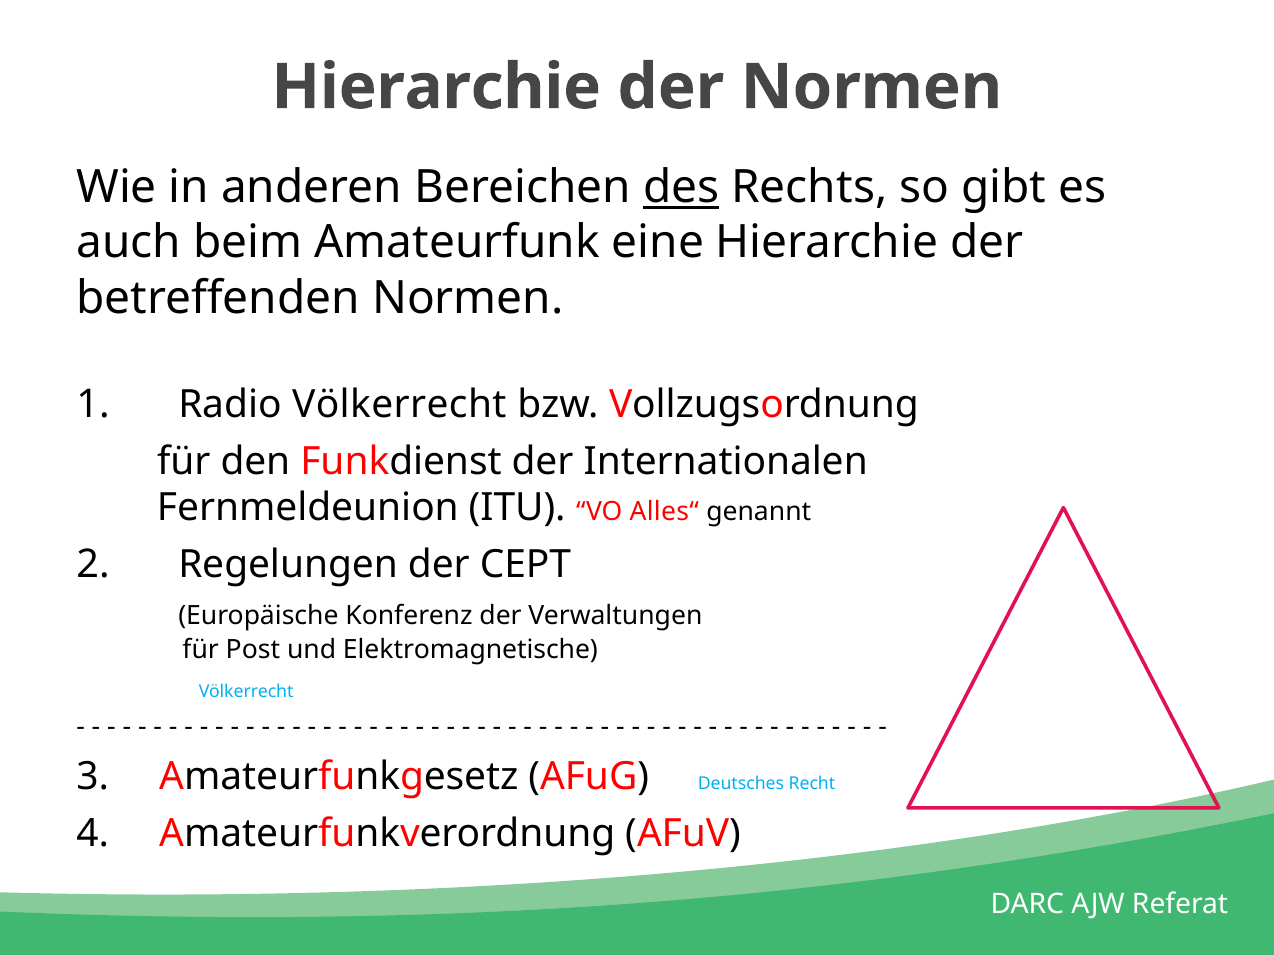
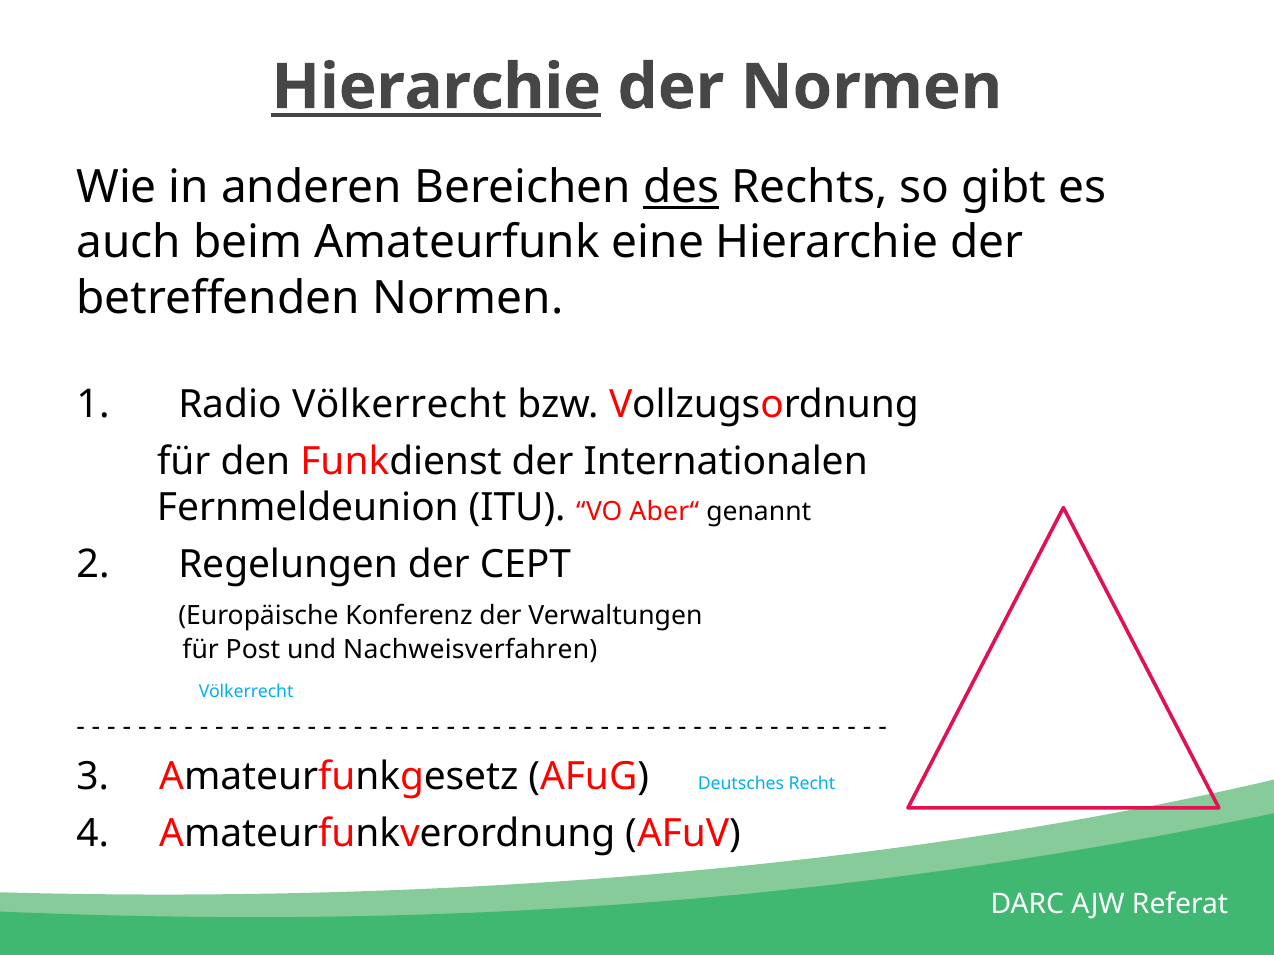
Hierarchie at (436, 87) underline: none -> present
Alles“: Alles“ -> Aber“
Elektromagnetische: Elektromagnetische -> Nachweisverfahren
